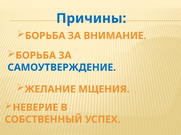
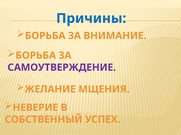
САМОУТВЕРЖДЕНИЕ colour: blue -> purple
